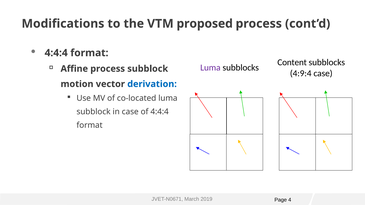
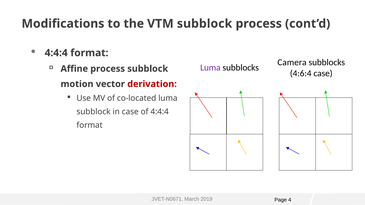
VTM proposed: proposed -> subblock
Content: Content -> Camera
4:9:4: 4:9:4 -> 4:6:4
derivation colour: blue -> red
